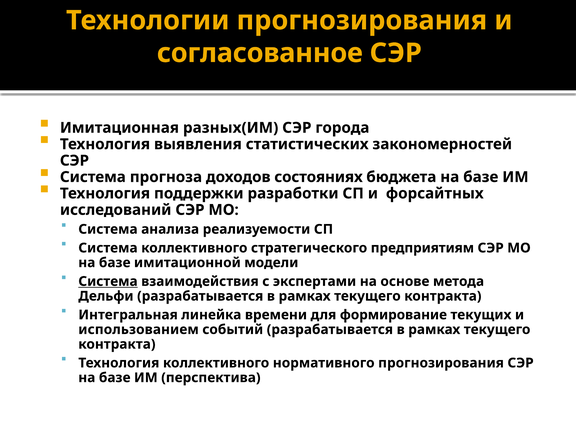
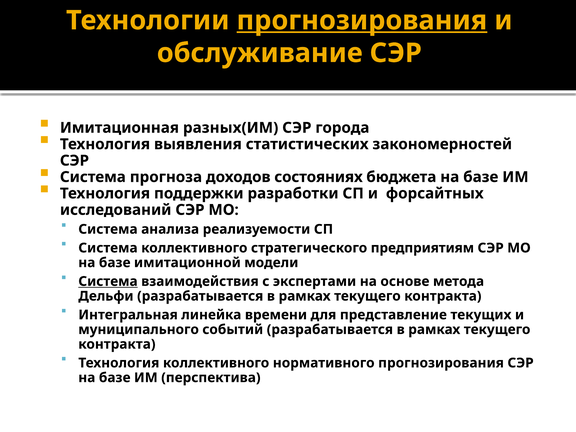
прогнозирования at (362, 20) underline: none -> present
согласованное: согласованное -> обслуживание
формирование: формирование -> представление
использованием: использованием -> муниципального
